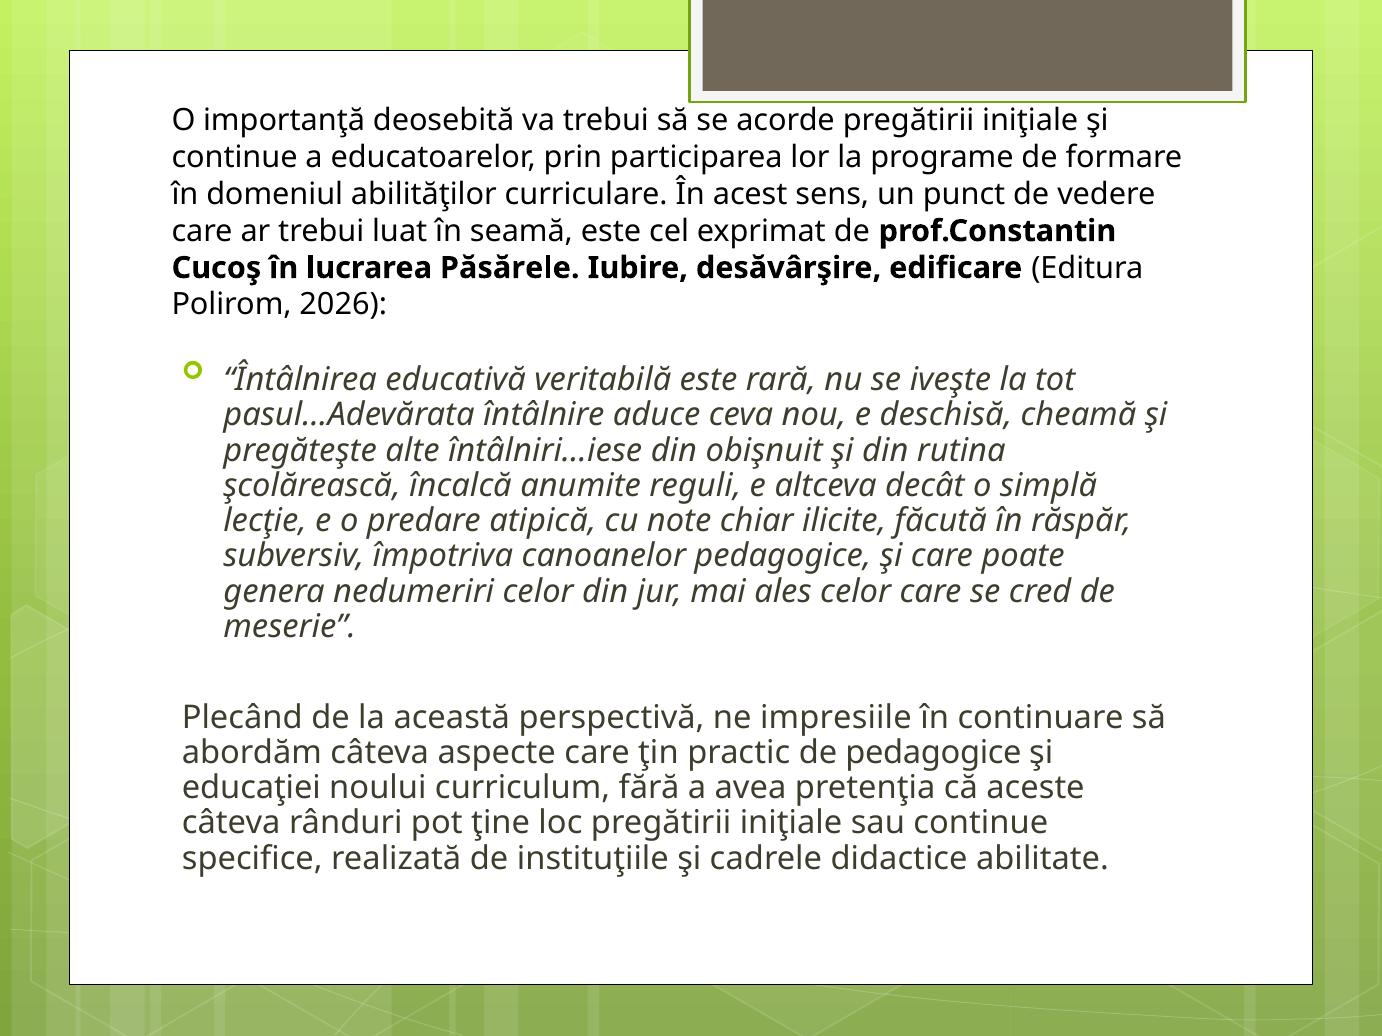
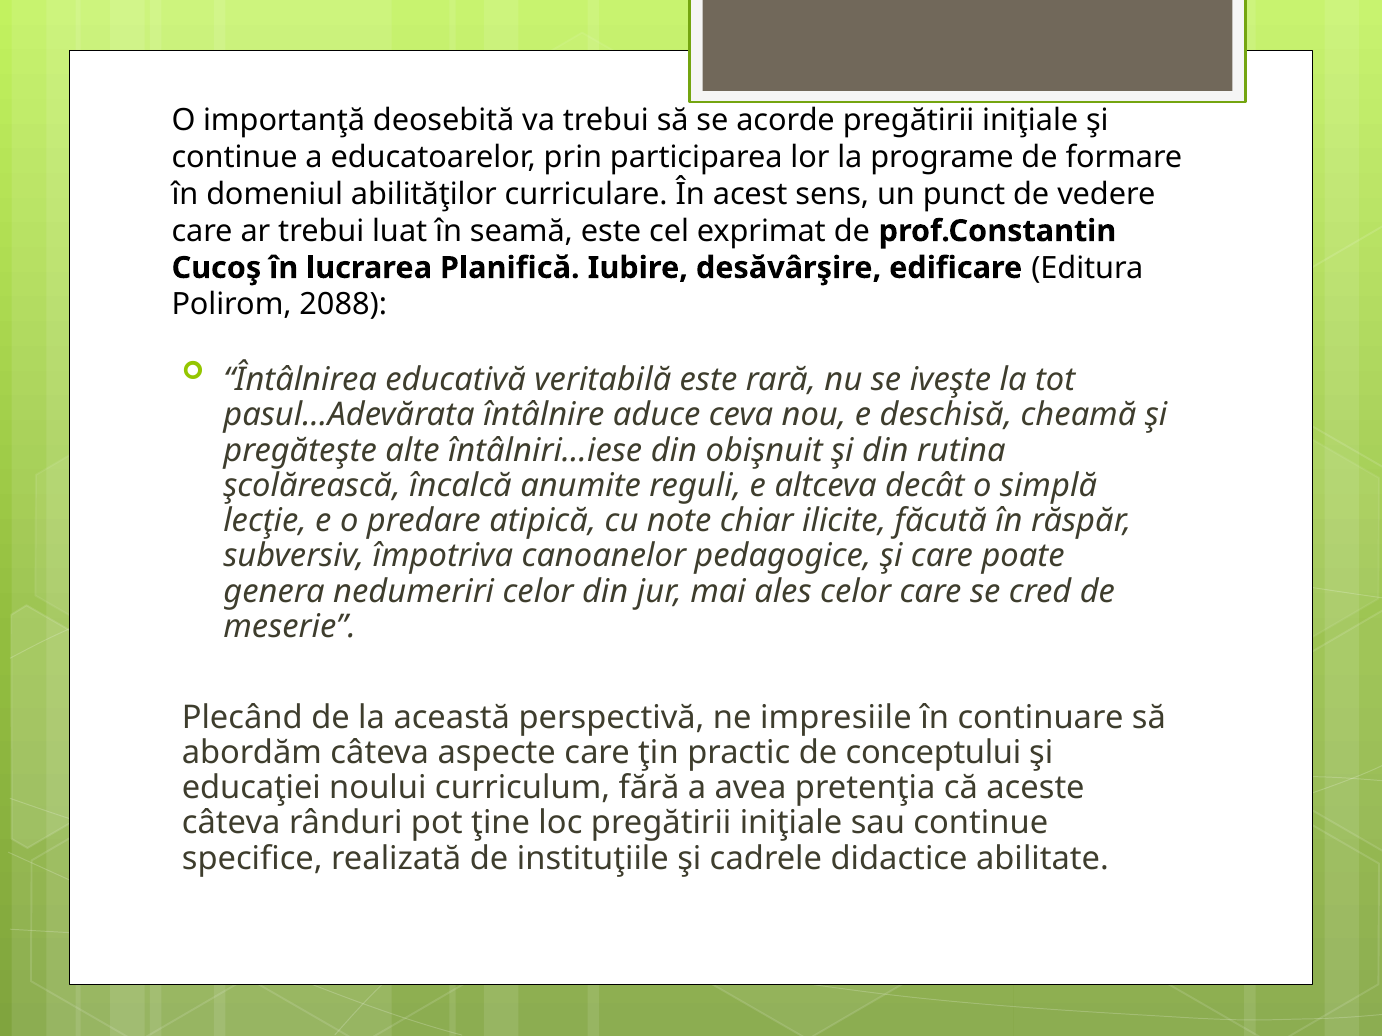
Păsărele: Păsărele -> Planifică
2026: 2026 -> 2088
de pedagogice: pedagogice -> conceptului
